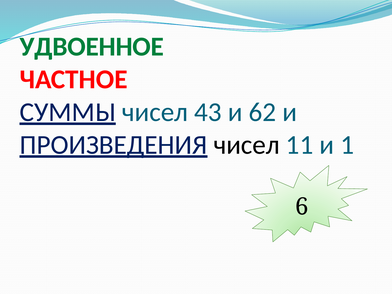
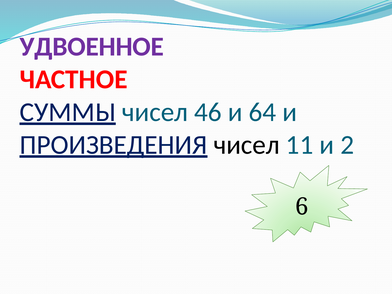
УДВОЕННОЕ colour: green -> purple
43: 43 -> 46
62: 62 -> 64
1: 1 -> 2
